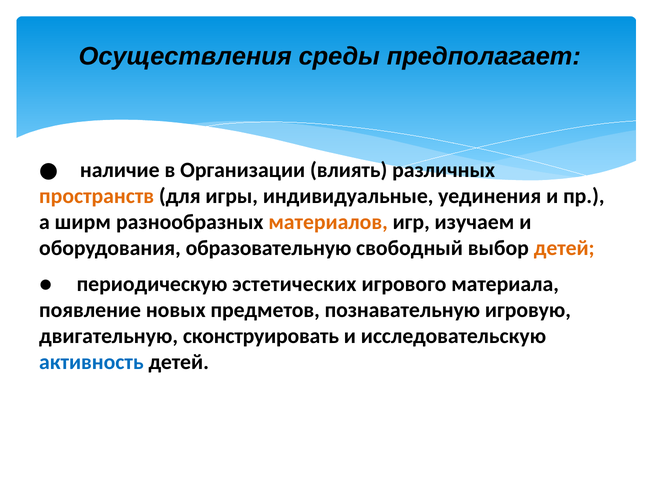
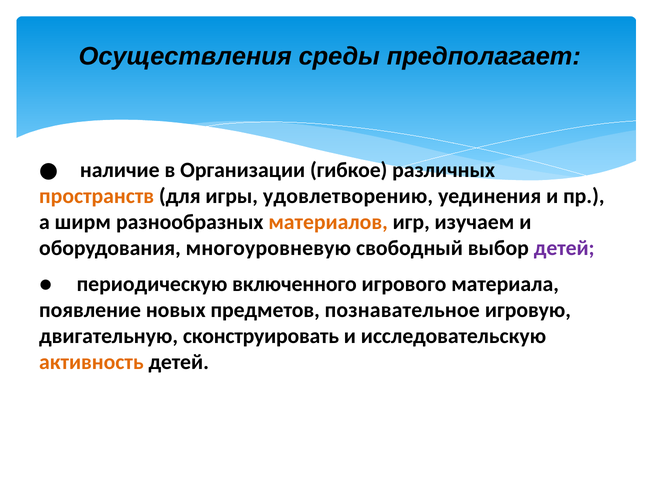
влиять: влиять -> гибкое
индивидуальные: индивидуальные -> удовлетворению
образовательную: образовательную -> многоуровневую
детей at (564, 248) colour: orange -> purple
эстетических: эстетических -> включенного
познавательную: познавательную -> познавательное
активность colour: blue -> orange
